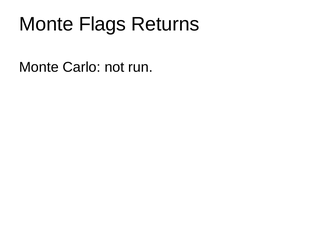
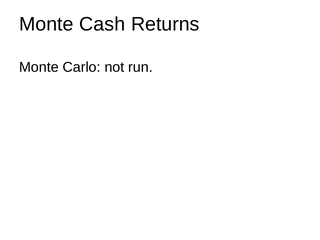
Flags: Flags -> Cash
